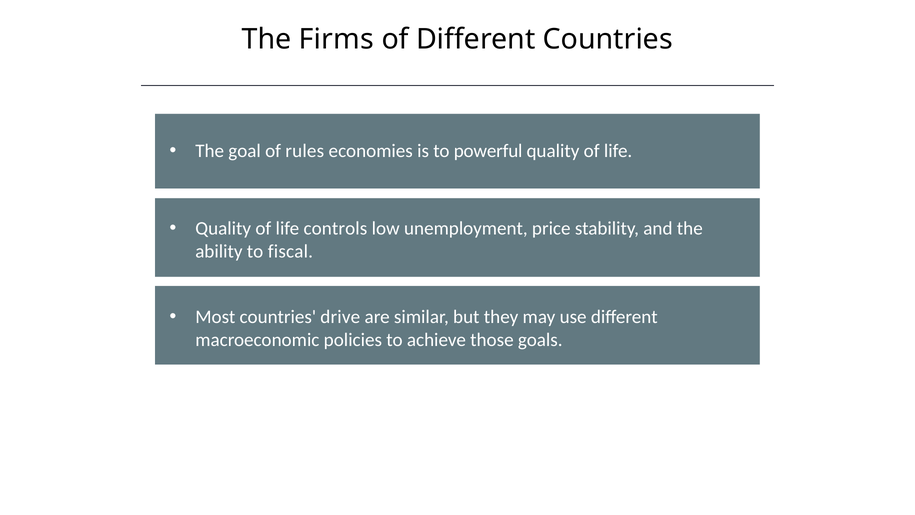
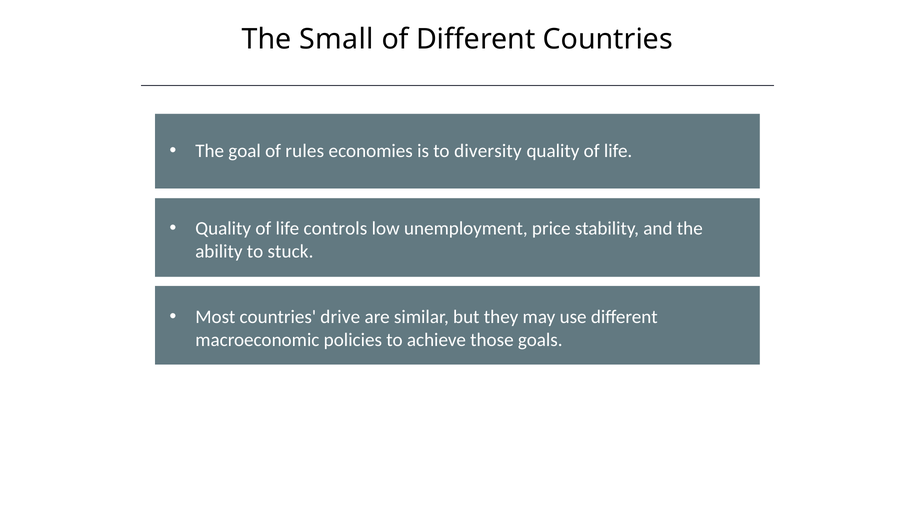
Firms: Firms -> Small
powerful: powerful -> diversity
fiscal: fiscal -> stuck
